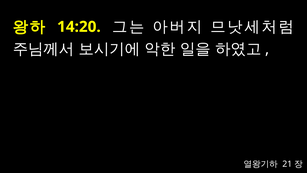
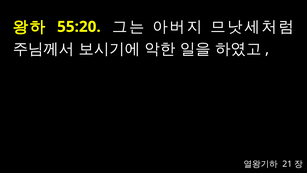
14:20: 14:20 -> 55:20
